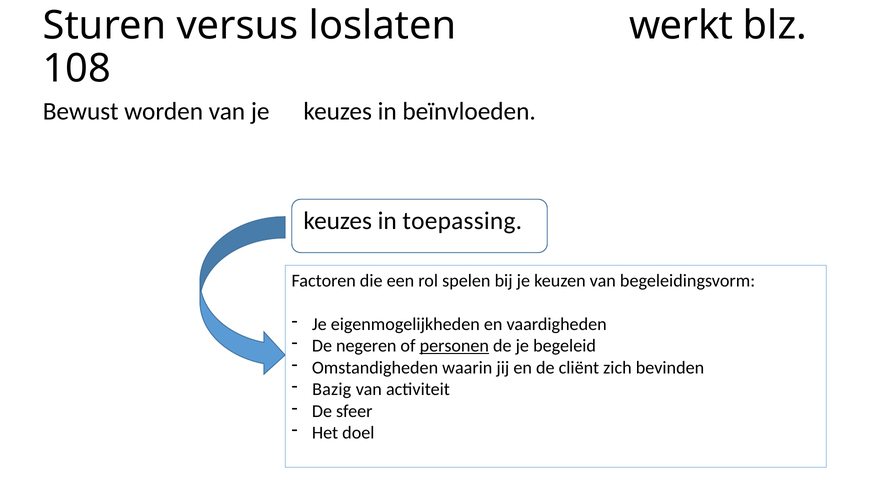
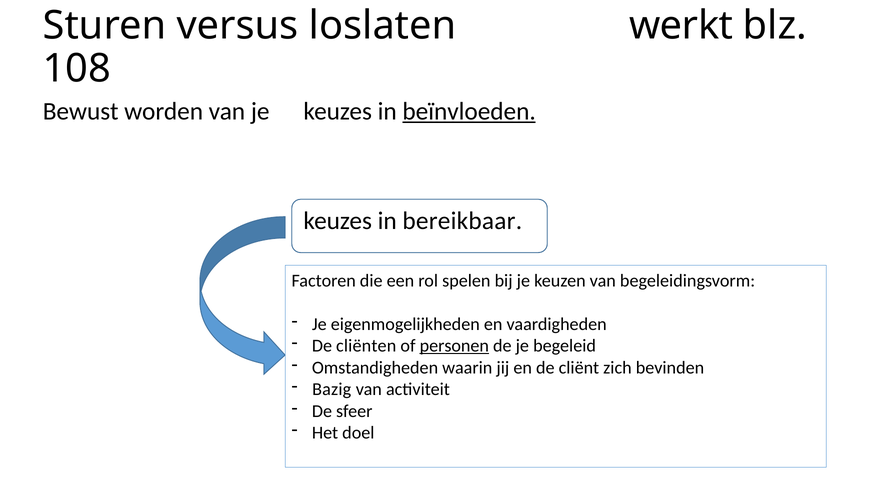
beïnvloeden underline: none -> present
toepassing: toepassing -> bereikbaar
negeren: negeren -> cliënten
